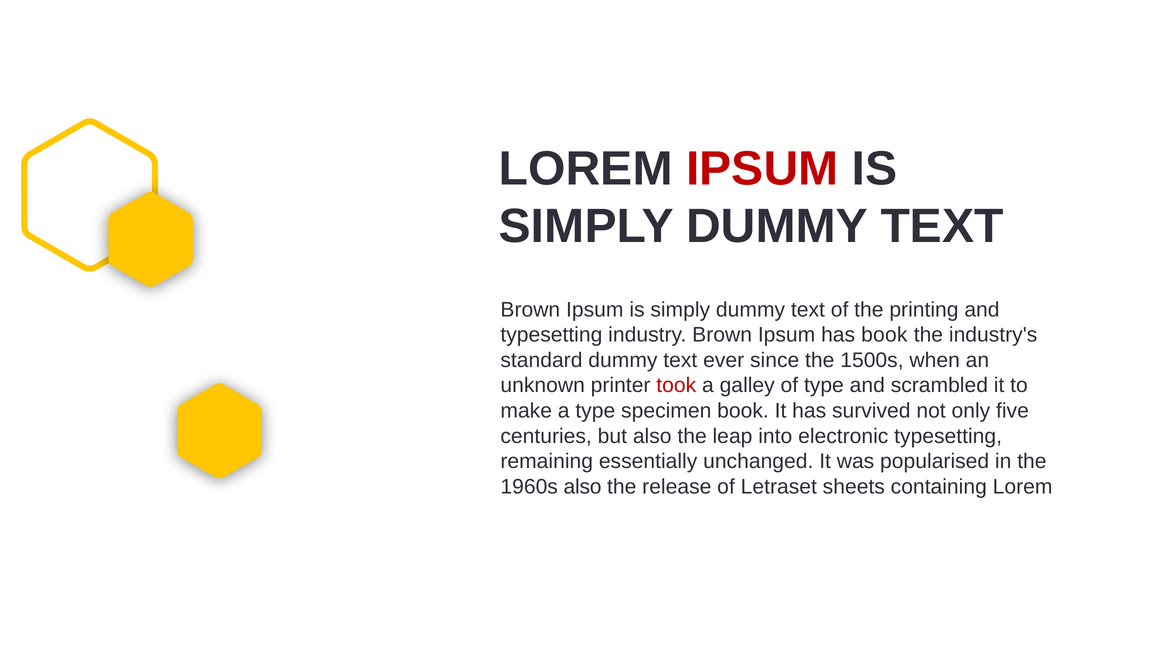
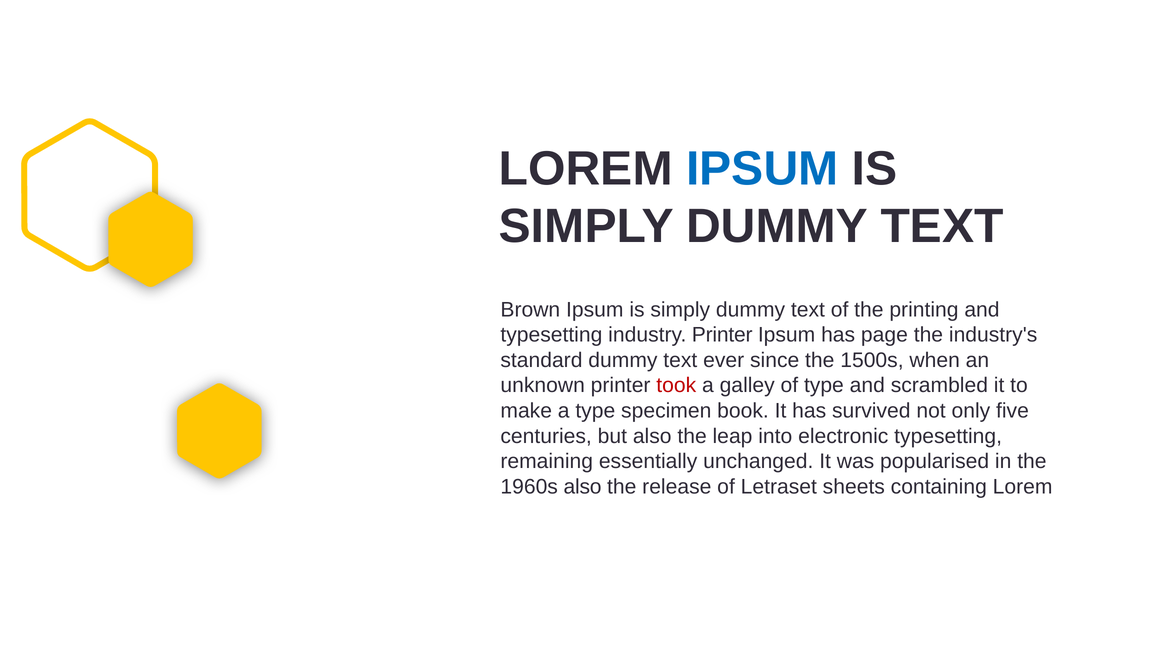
IPSUM at (762, 169) colour: red -> blue
industry Brown: Brown -> Printer
has book: book -> page
